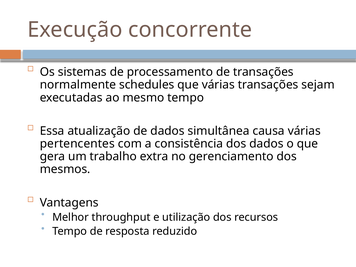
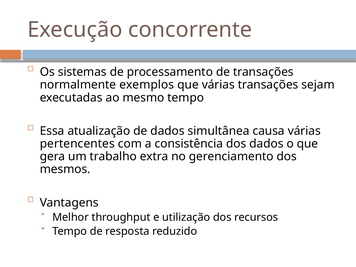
schedules: schedules -> exemplos
